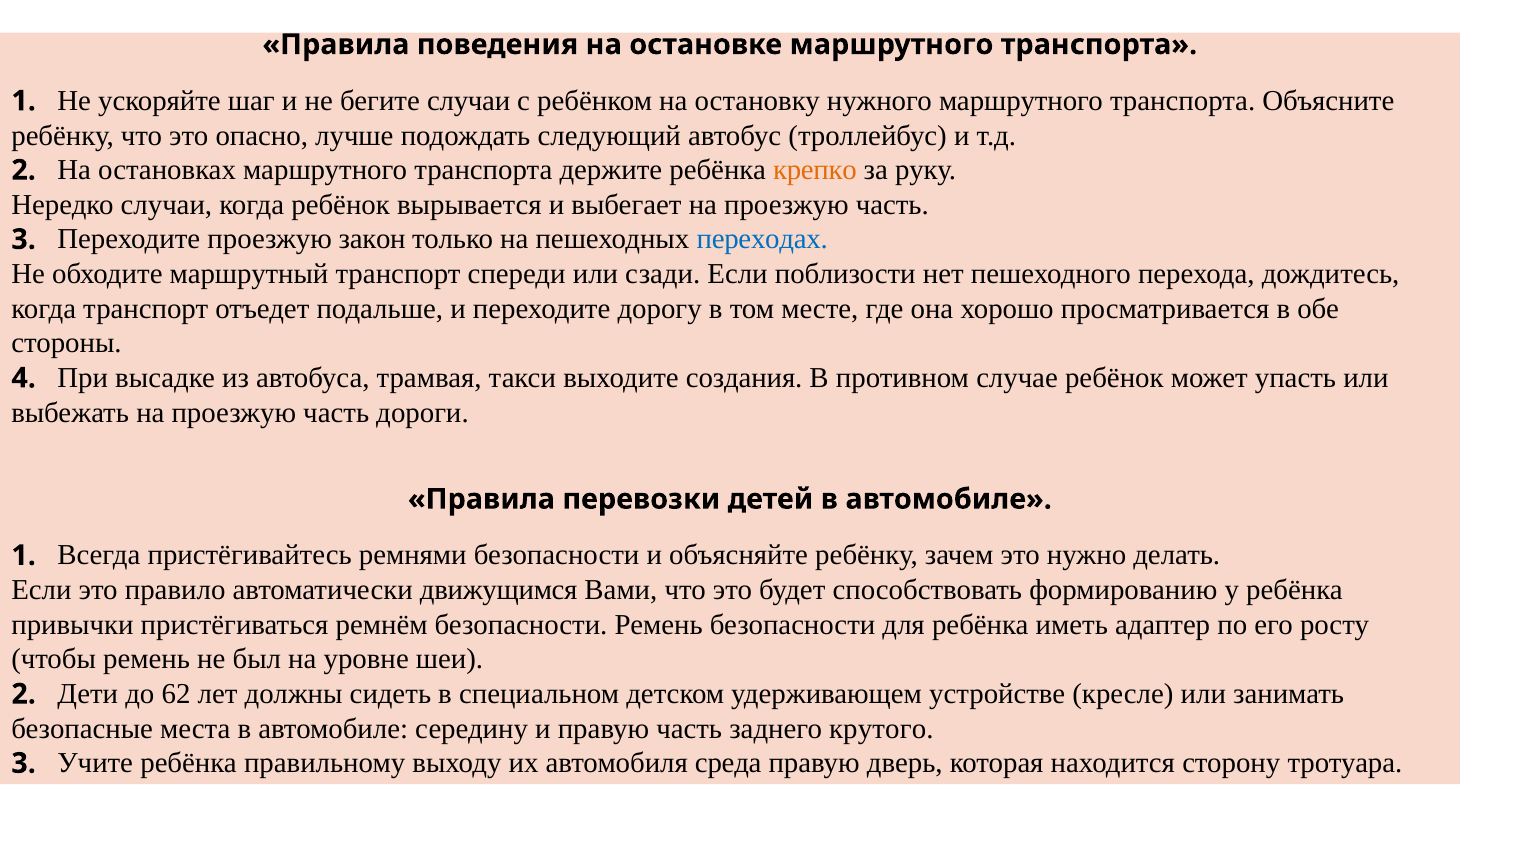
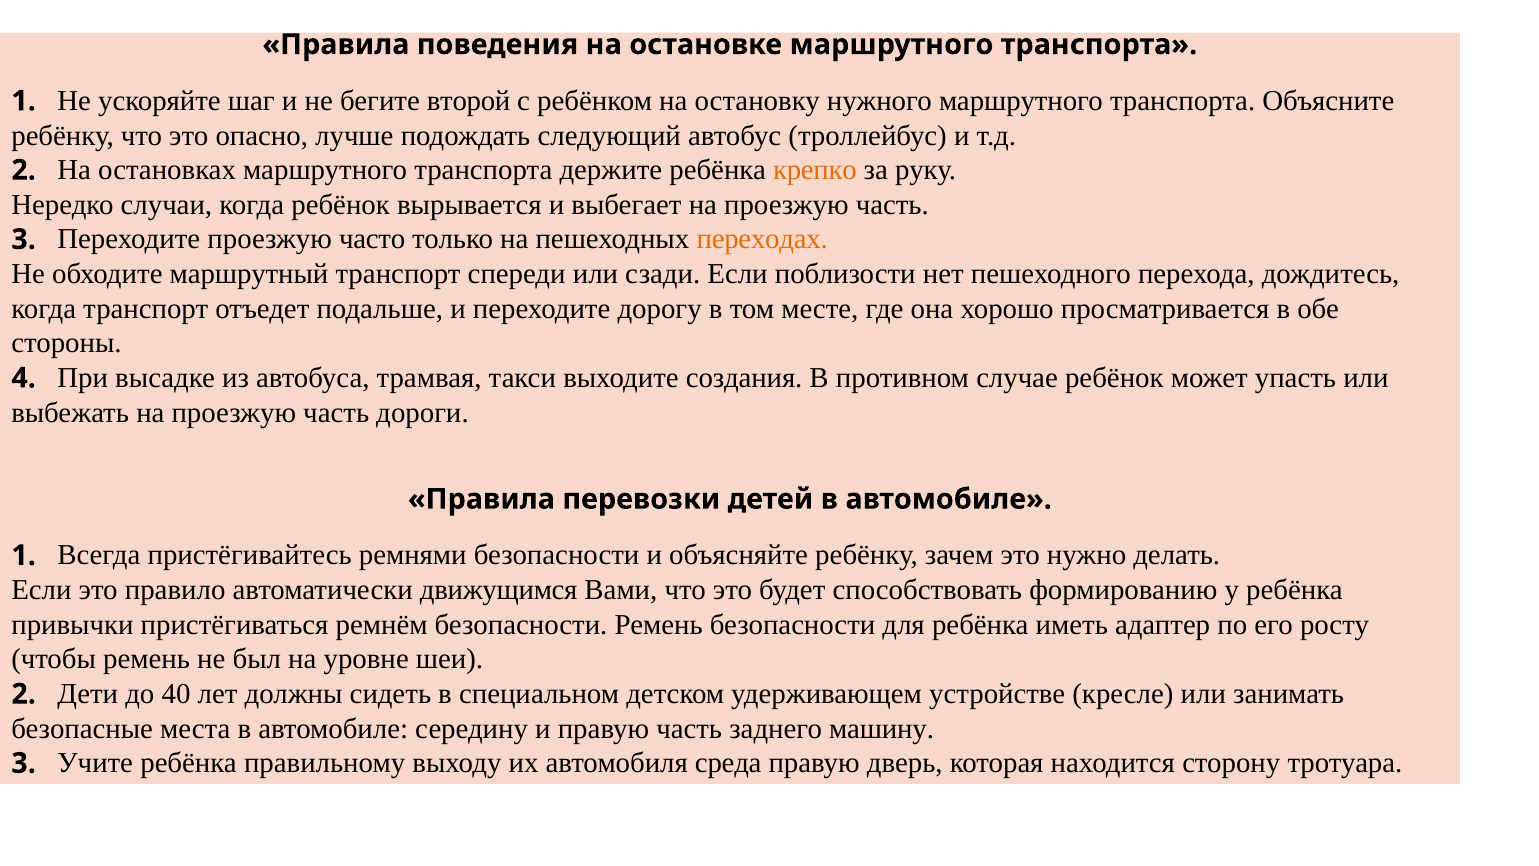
бегите случаи: случаи -> второй
закон: закон -> часто
переходах colour: blue -> orange
62: 62 -> 40
крутого: крутого -> машину
